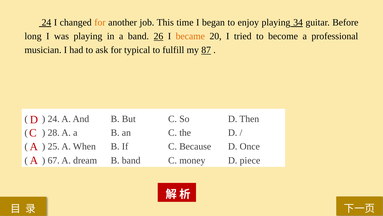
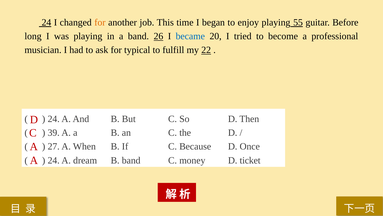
34: 34 -> 55
became colour: orange -> blue
87: 87 -> 22
28: 28 -> 39
25: 25 -> 27
67 at (54, 160): 67 -> 24
piece: piece -> ticket
